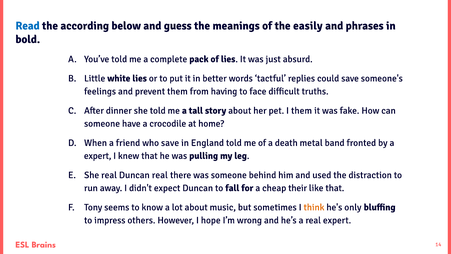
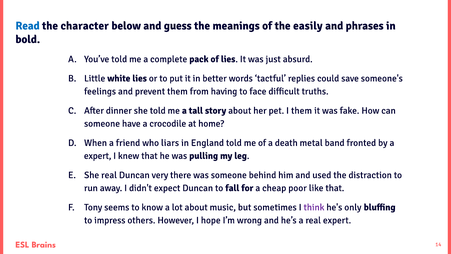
according: according -> character
who save: save -> liars
Duncan real: real -> very
their: their -> poor
think colour: orange -> purple
